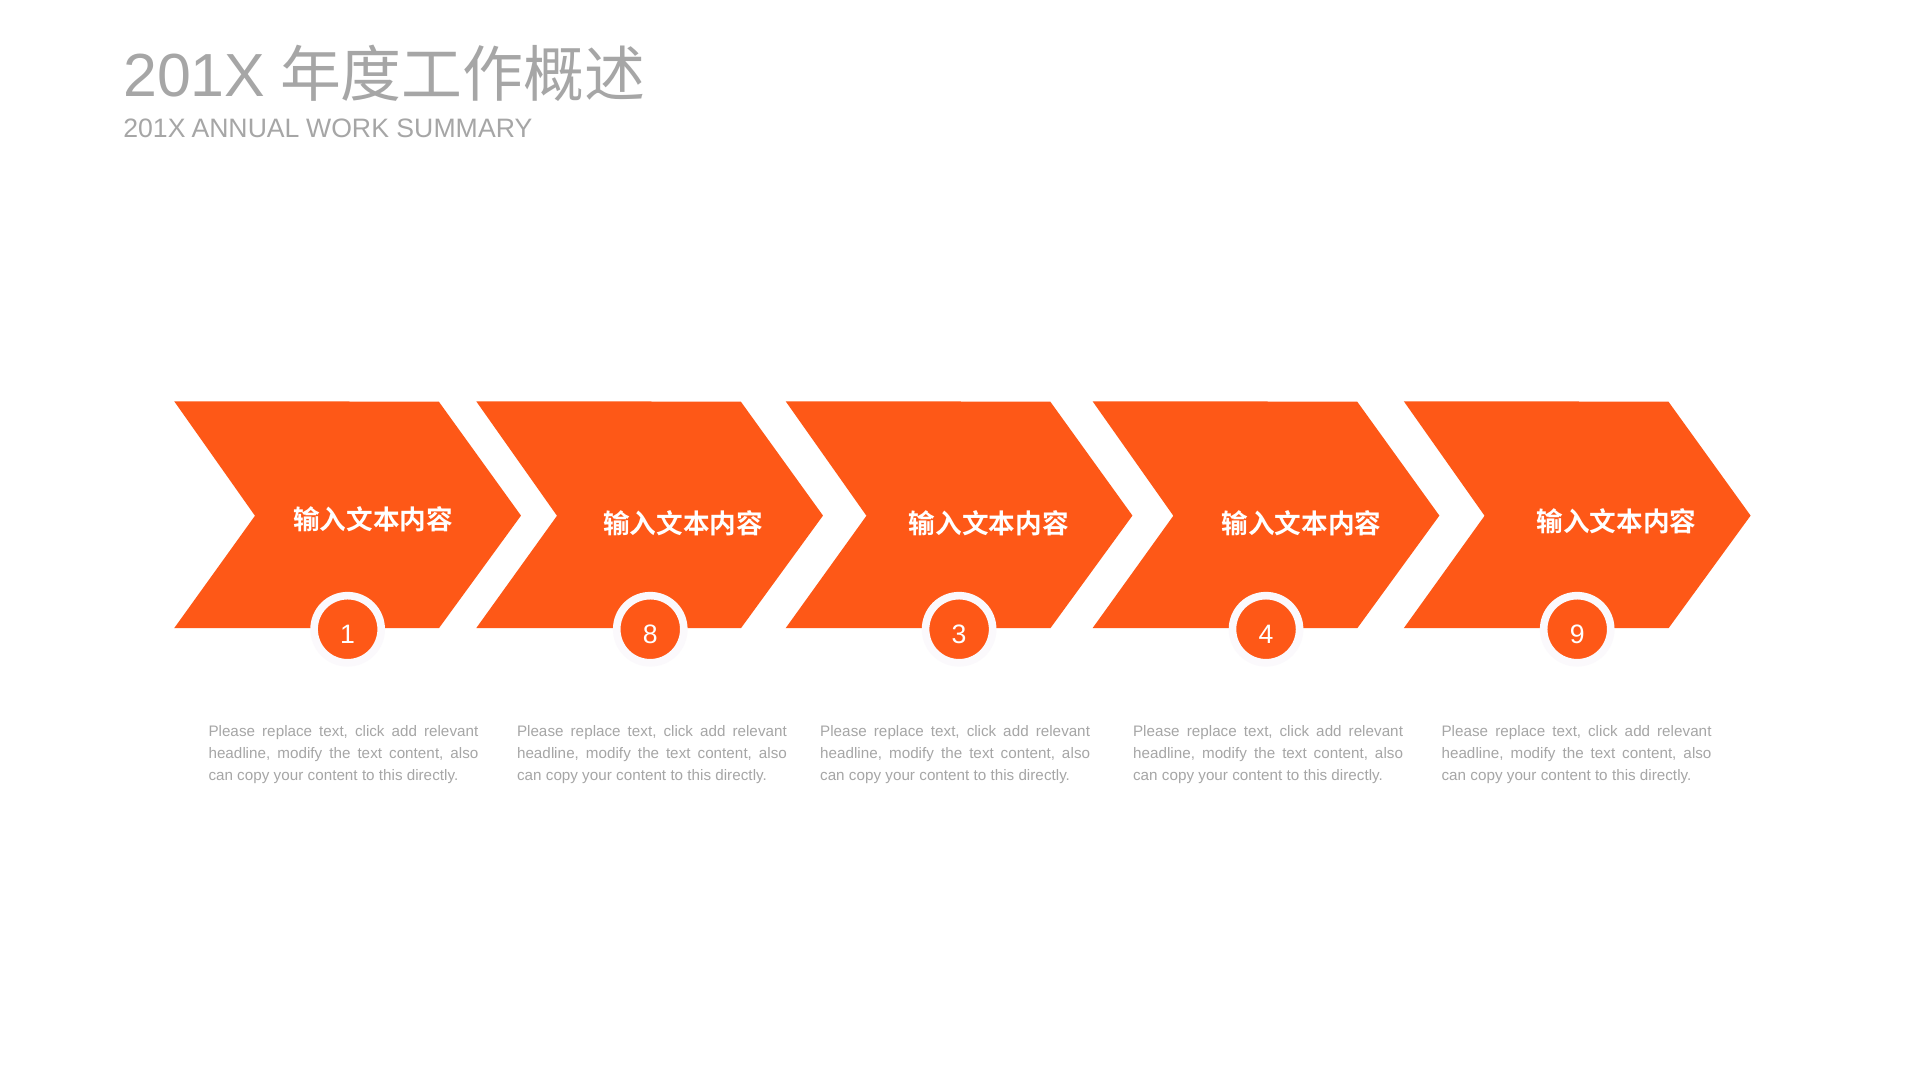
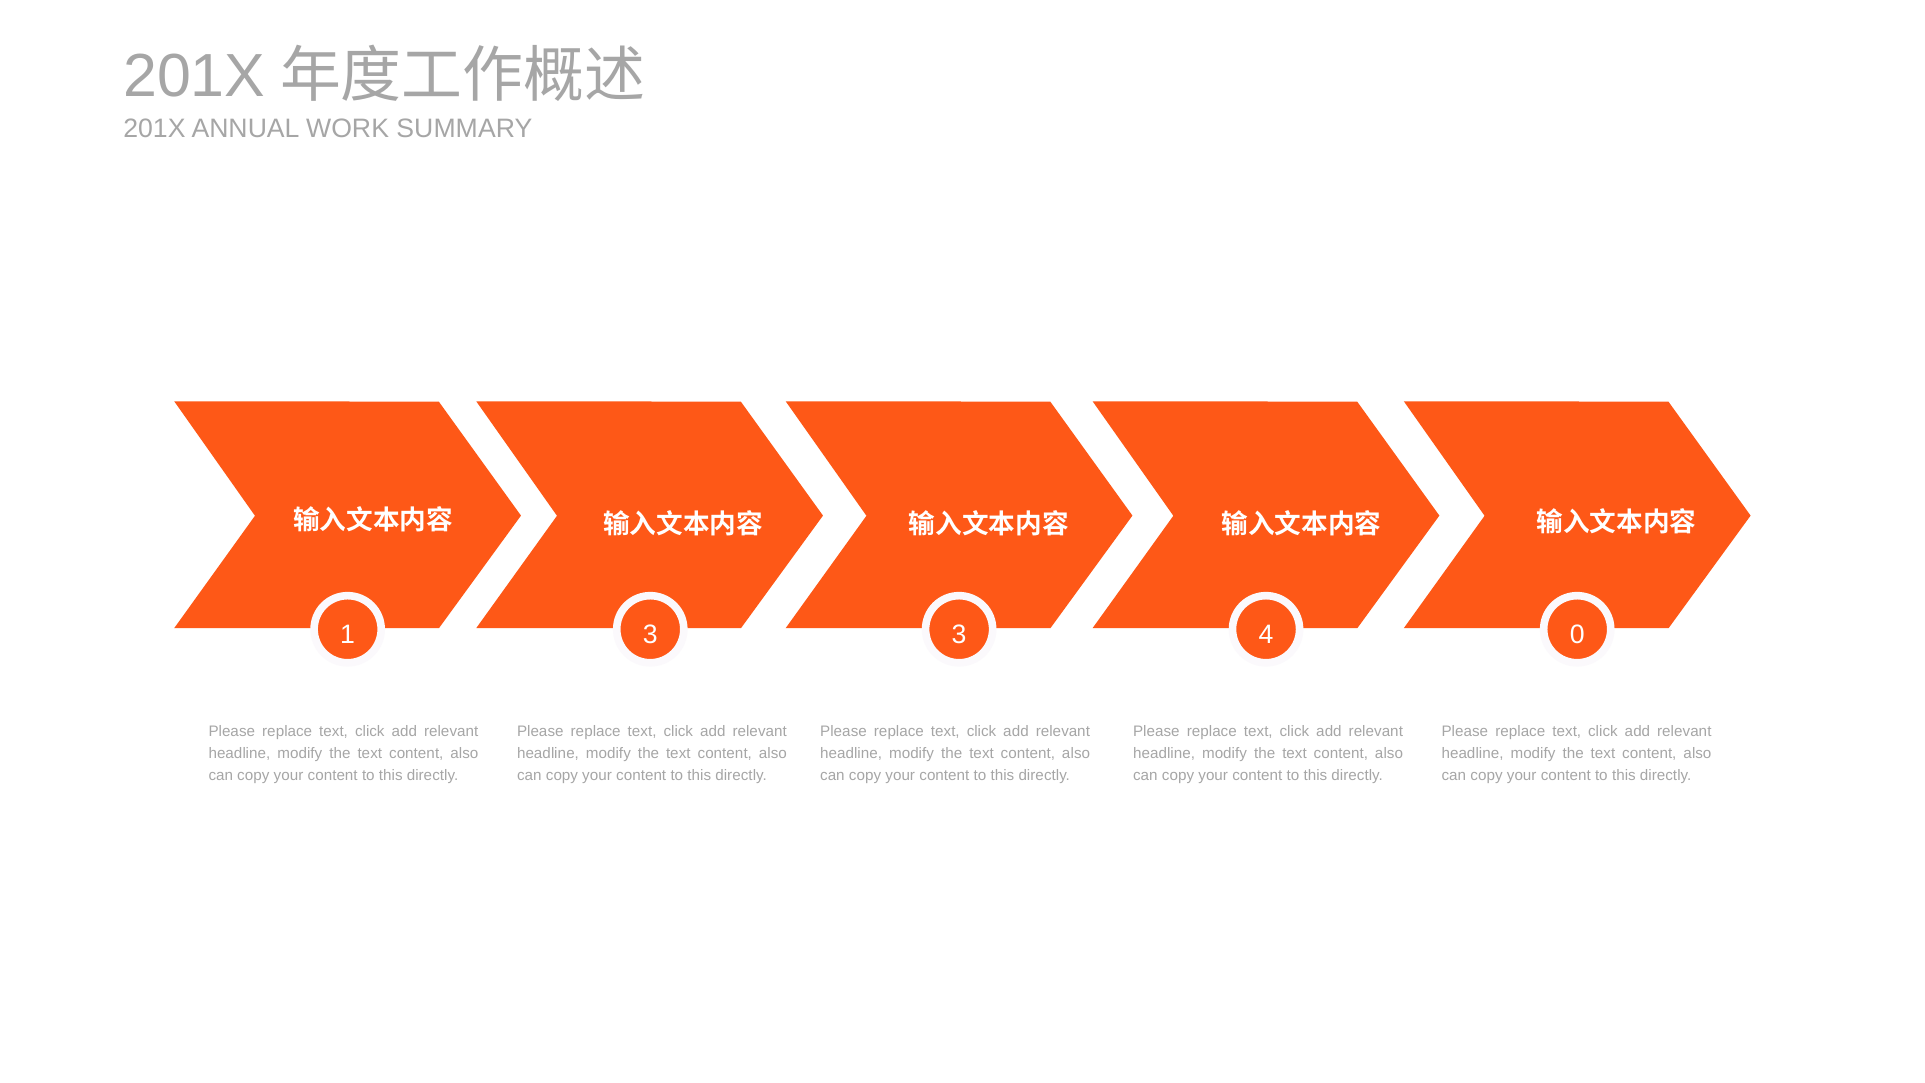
1 8: 8 -> 3
9: 9 -> 0
